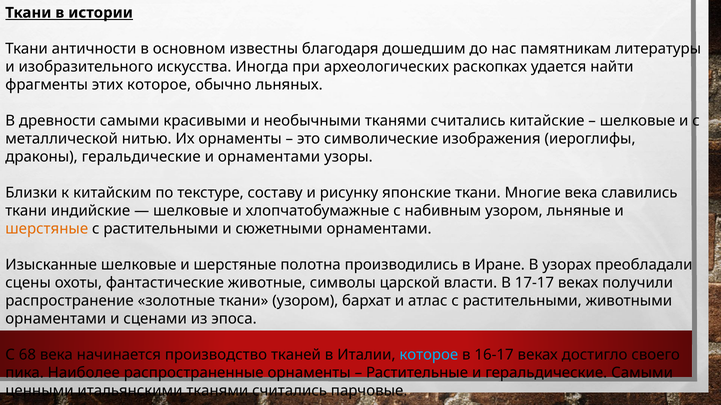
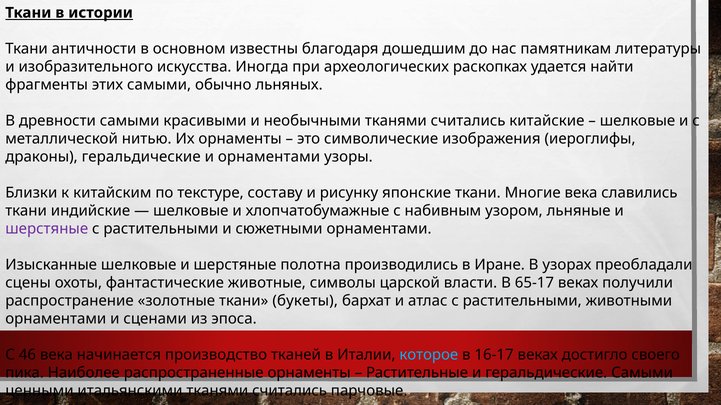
этих которое: которое -> самыми
шерстяные at (47, 229) colour: orange -> purple
17-17: 17-17 -> 65-17
ткани узором: узором -> букеты
68: 68 -> 46
